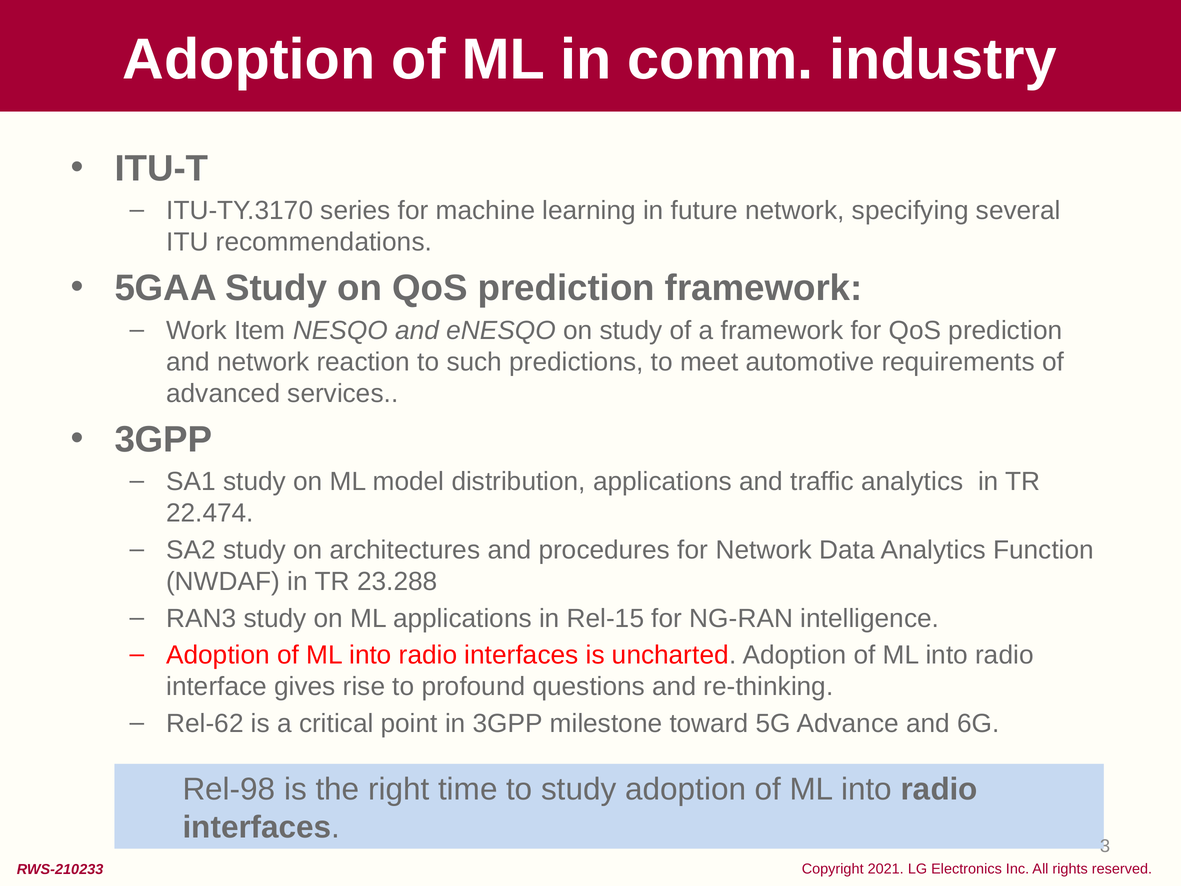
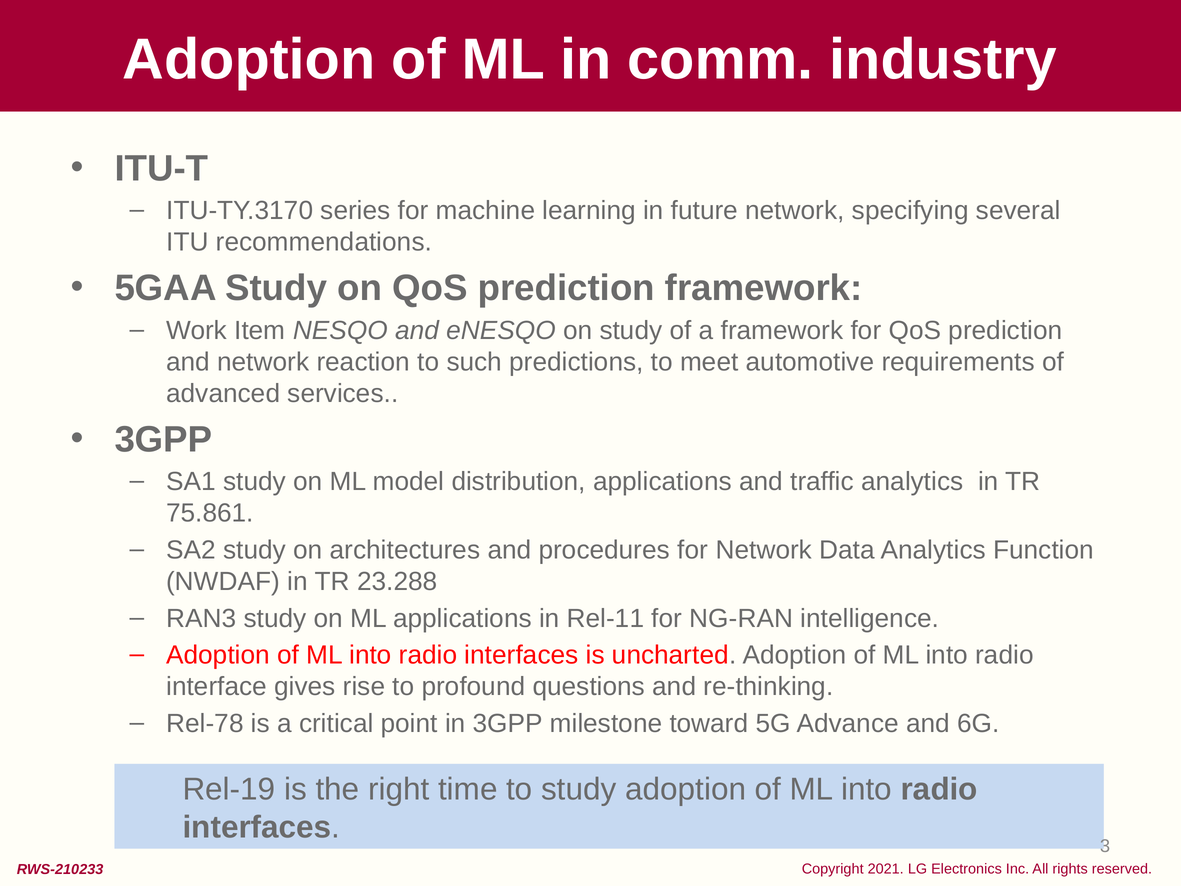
22.474: 22.474 -> 75.861
Rel-15: Rel-15 -> Rel-11
Rel-62: Rel-62 -> Rel-78
Rel-98: Rel-98 -> Rel-19
